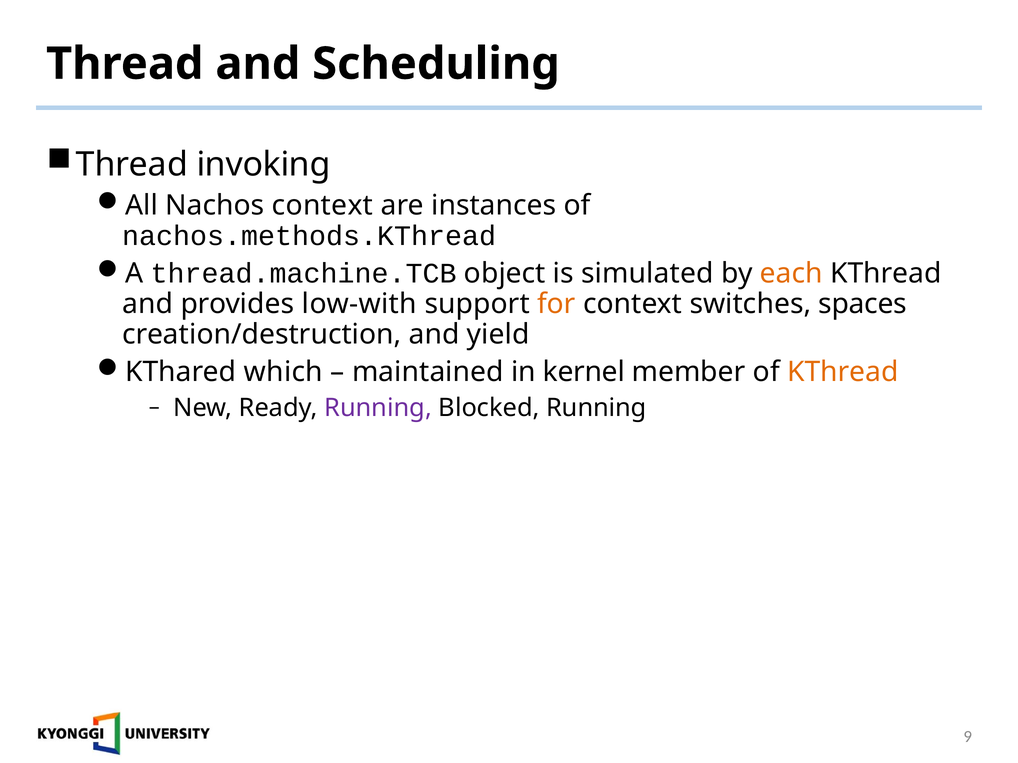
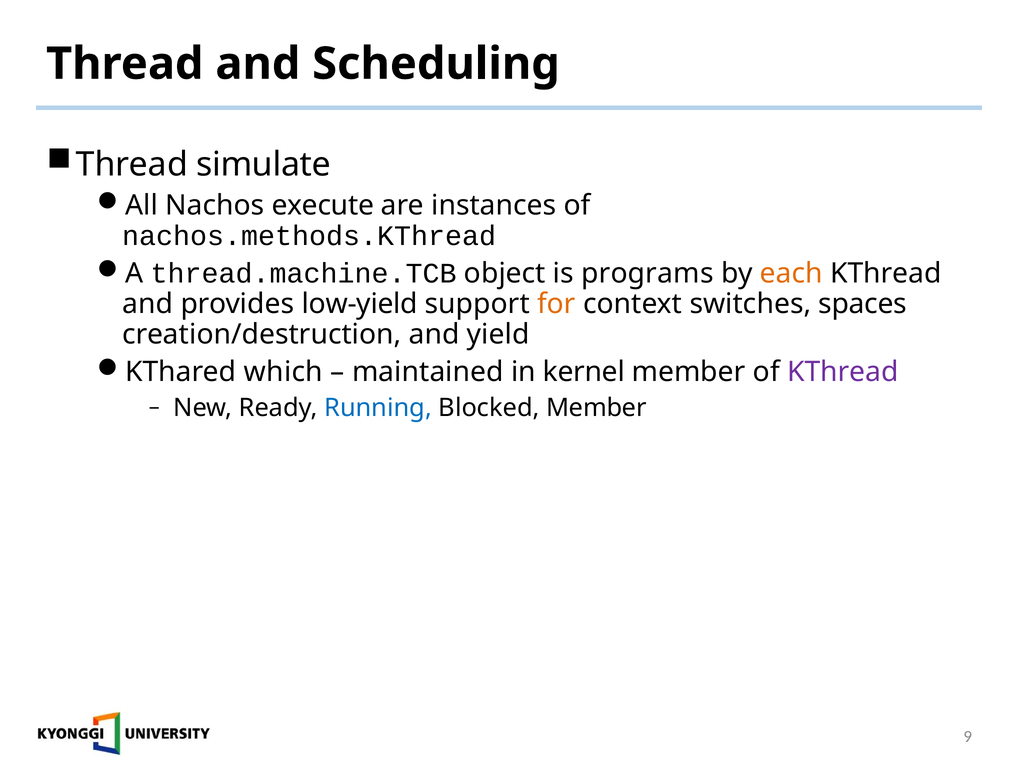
invoking: invoking -> simulate
Nachos context: context -> execute
simulated: simulated -> programs
low-with: low-with -> low-yield
KThread at (843, 372) colour: orange -> purple
Running at (378, 408) colour: purple -> blue
Blocked Running: Running -> Member
